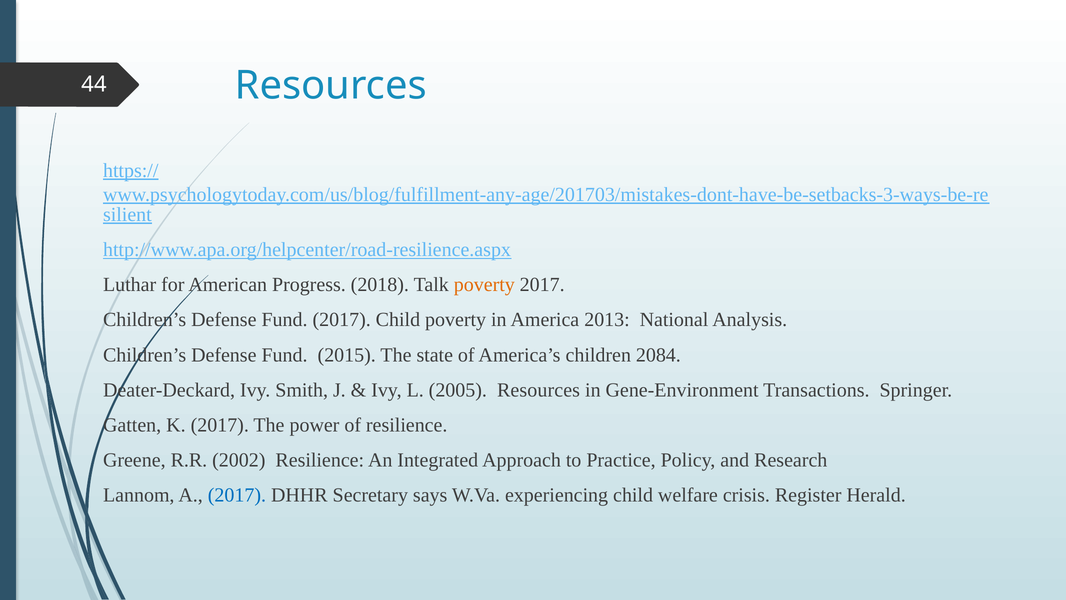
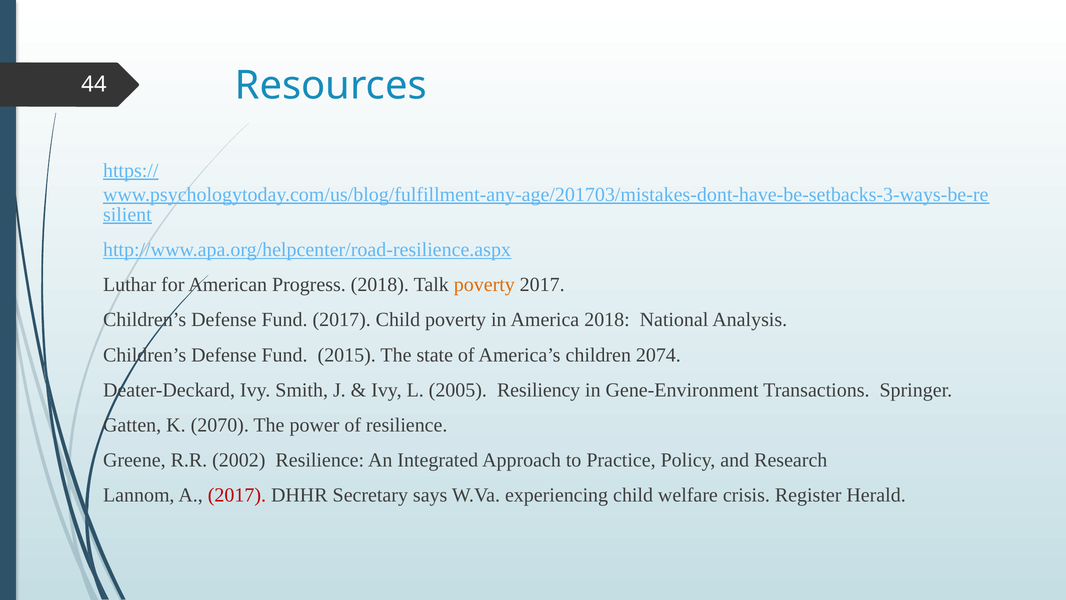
America 2013: 2013 -> 2018
2084: 2084 -> 2074
2005 Resources: Resources -> Resiliency
K 2017: 2017 -> 2070
2017 at (237, 495) colour: blue -> red
